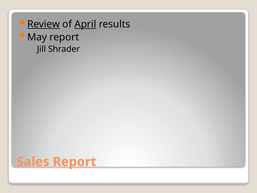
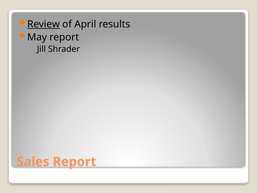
April underline: present -> none
